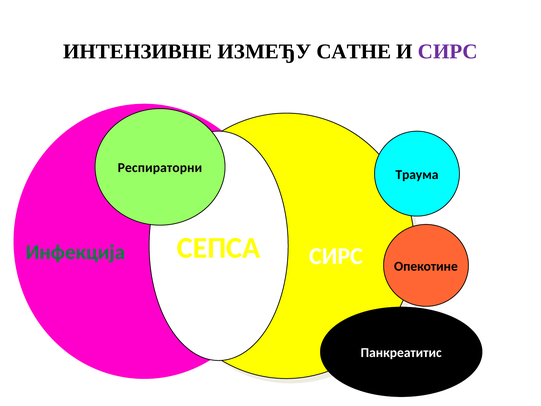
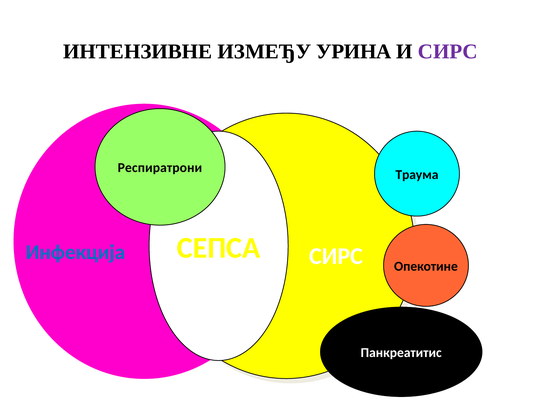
САТНЕ: САТНЕ -> УРИНА
Респираторни: Респираторни -> Респиратрони
Инфекција colour: green -> blue
